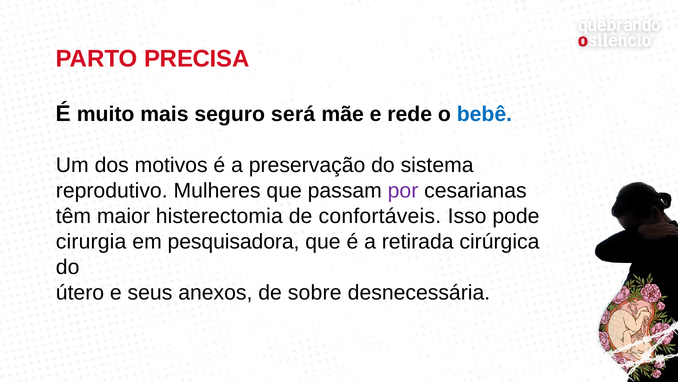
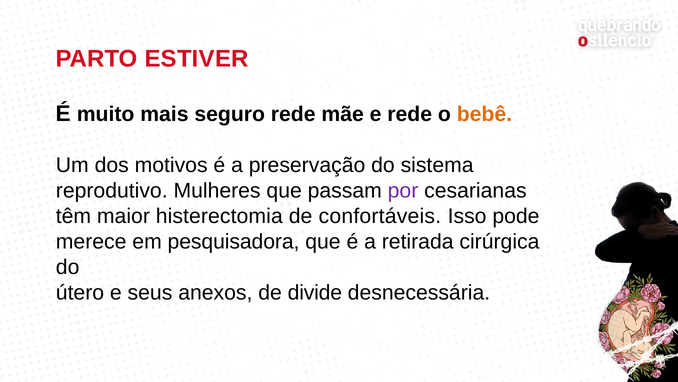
PRECISA: PRECISA -> ESTIVER
seguro será: será -> rede
bebê colour: blue -> orange
cirurgia: cirurgia -> merece
sobre: sobre -> divide
